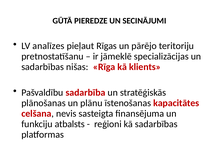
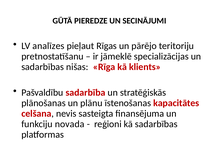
atbalsts: atbalsts -> novada
